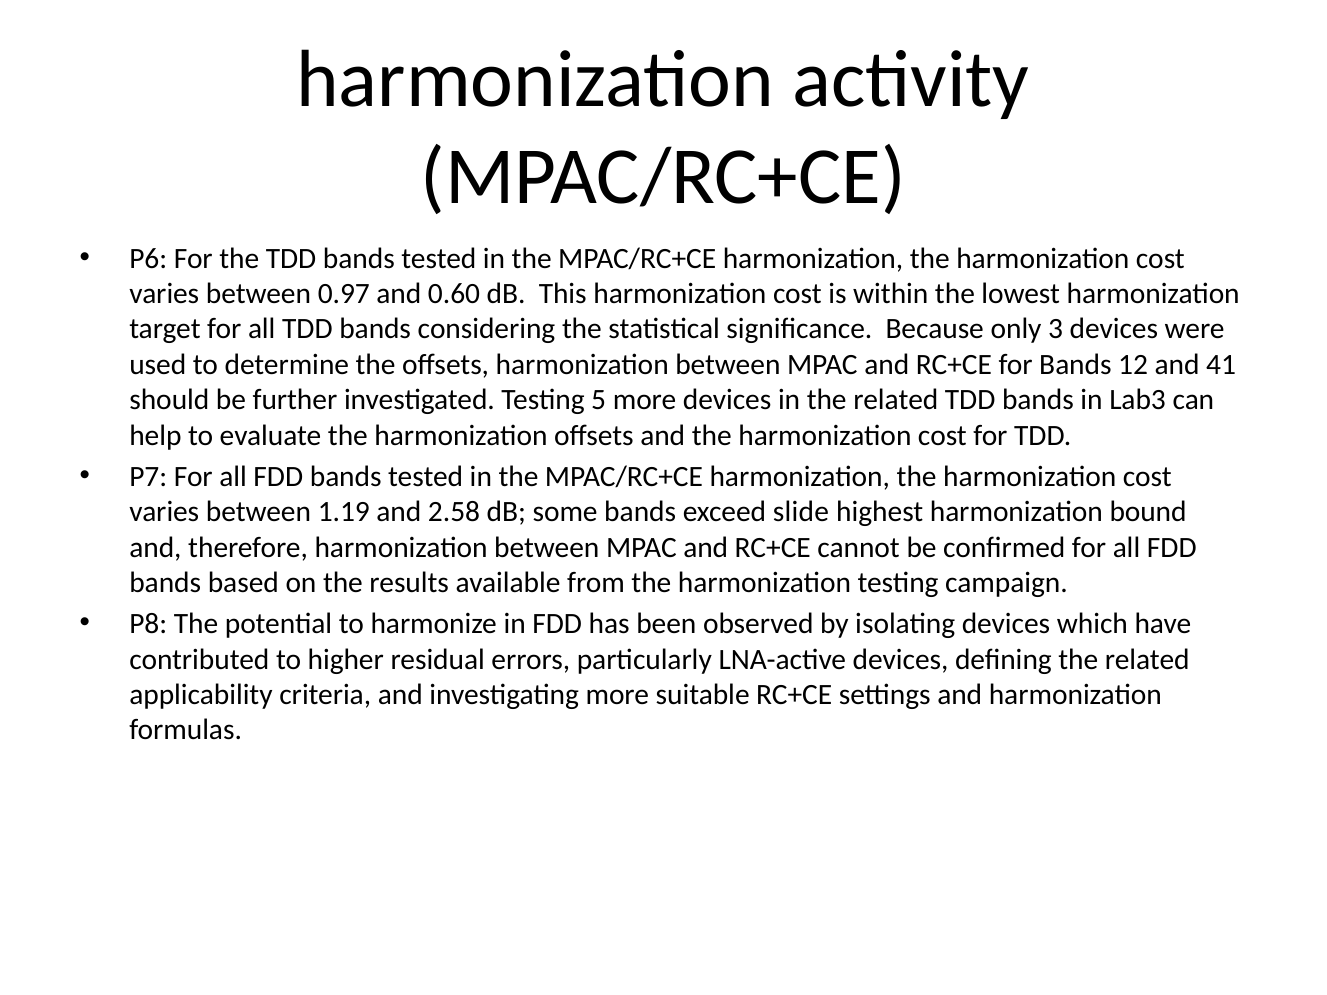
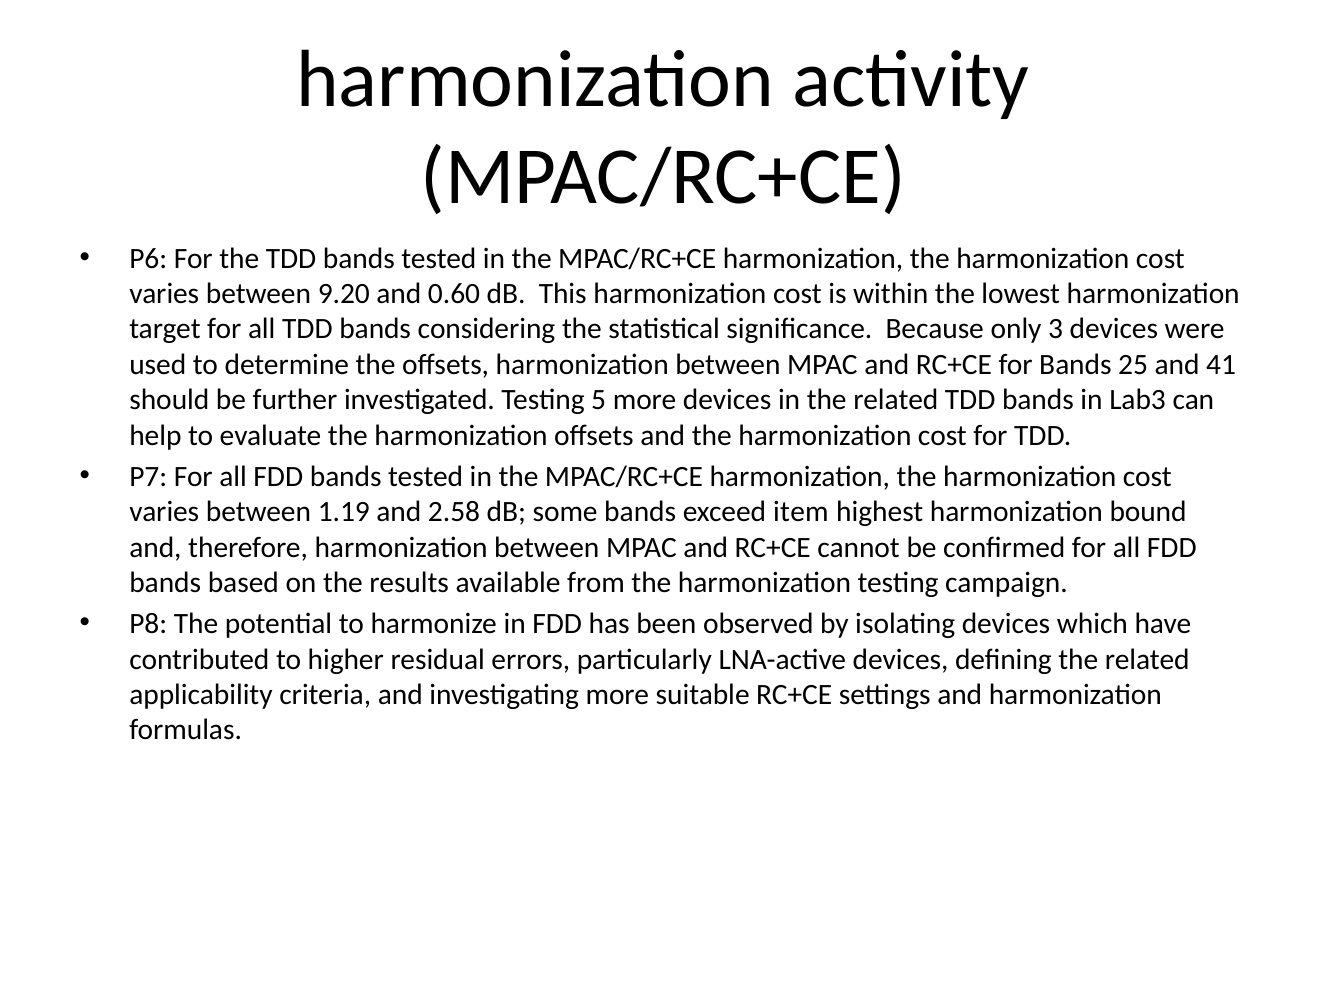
0.97: 0.97 -> 9.20
12: 12 -> 25
slide: slide -> item
